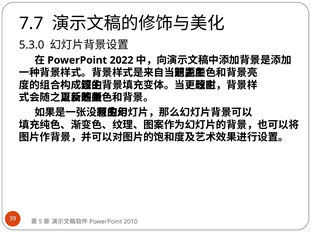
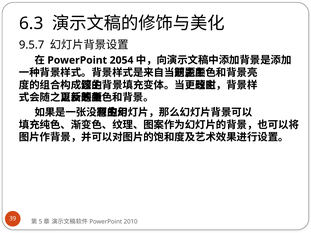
7.7: 7.7 -> 6.3
5.3.0: 5.3.0 -> 9.5.7
2022: 2022 -> 2054
